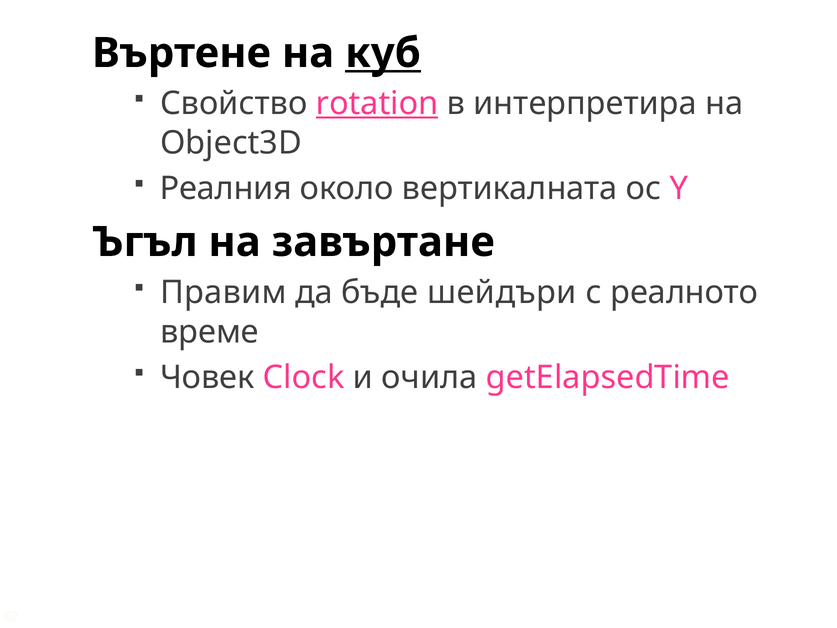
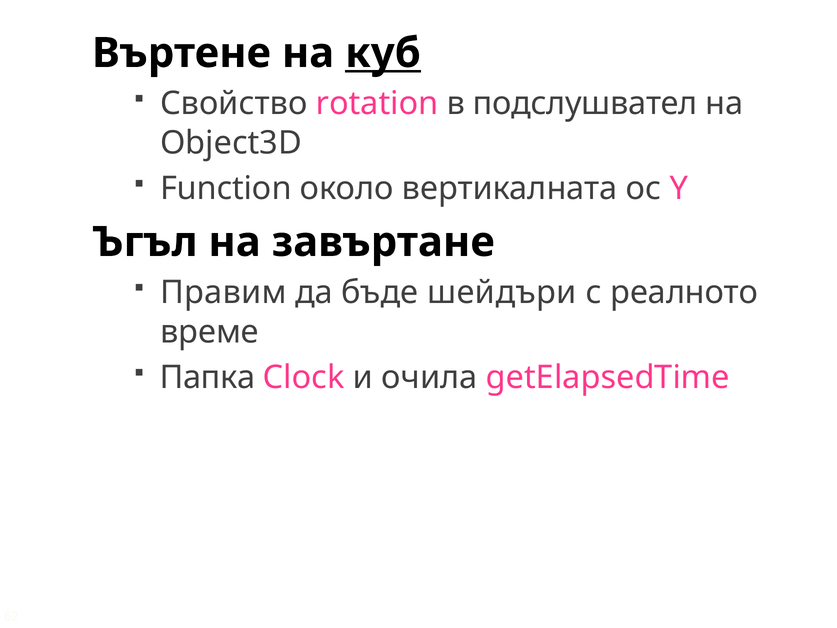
rotation underline: present -> none
интерпретира: интерпретира -> подслушвател
Реалния: Реалния -> Function
Човек: Човек -> Папка
